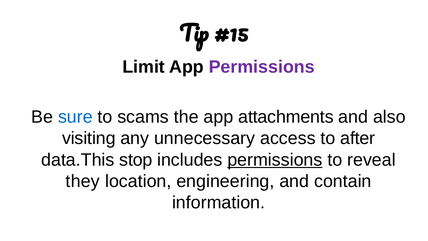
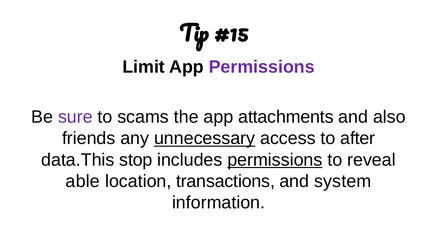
sure colour: blue -> purple
visiting: visiting -> friends
unnecessary underline: none -> present
they: they -> able
engineering: engineering -> transactions
contain: contain -> system
